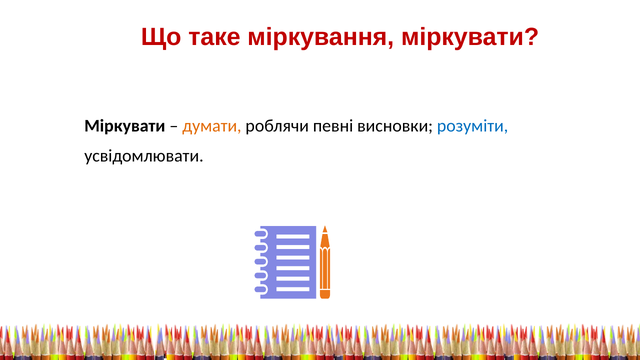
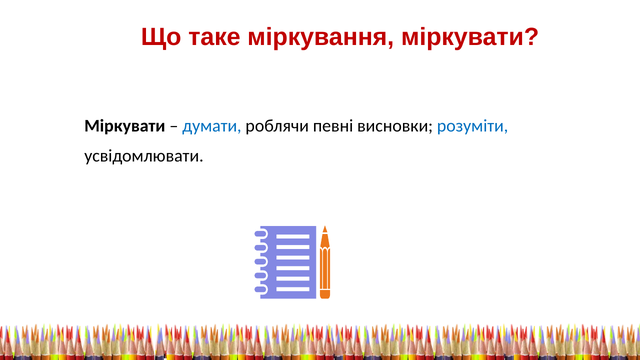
думати colour: orange -> blue
